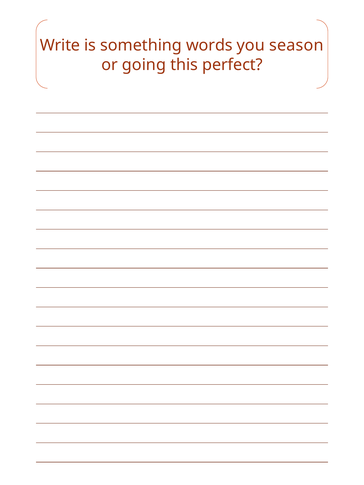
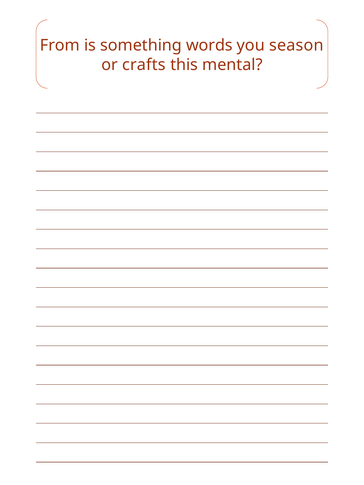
Write: Write -> From
going: going -> crafts
perfect: perfect -> mental
